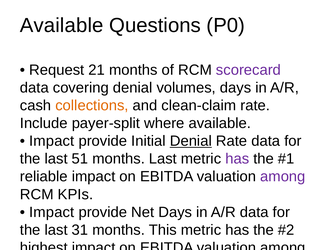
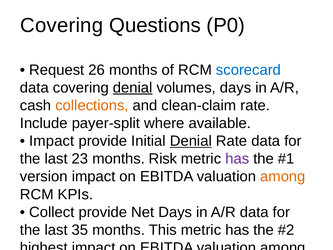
Available at (62, 25): Available -> Covering
21: 21 -> 26
scorecard colour: purple -> blue
denial at (133, 88) underline: none -> present
51: 51 -> 23
months Last: Last -> Risk
reliable: reliable -> version
among at (283, 176) colour: purple -> orange
Impact at (52, 212): Impact -> Collect
31: 31 -> 35
